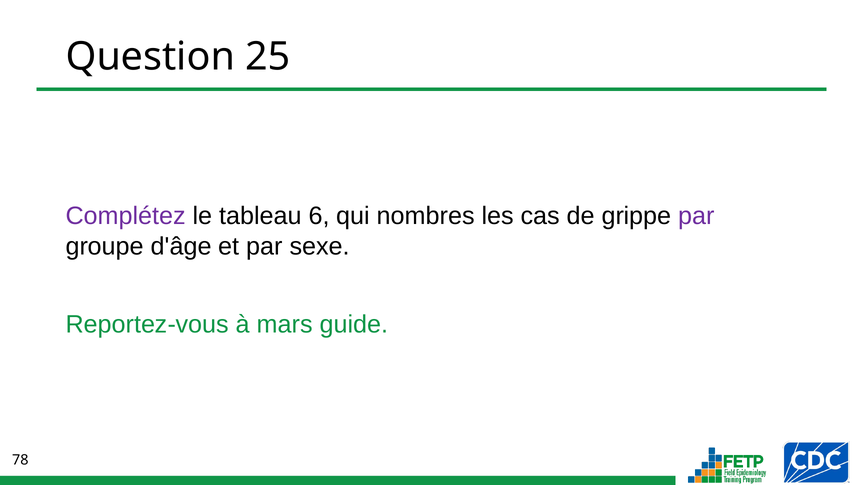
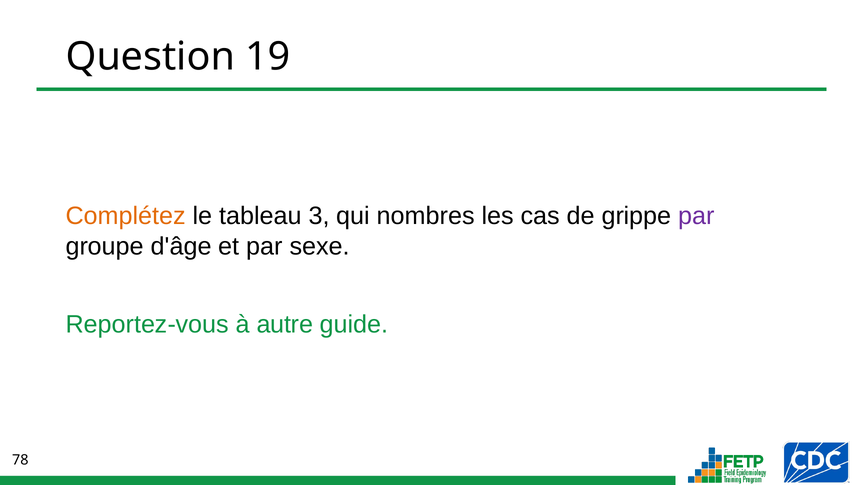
25: 25 -> 19
Complétez colour: purple -> orange
6: 6 -> 3
mars: mars -> autre
